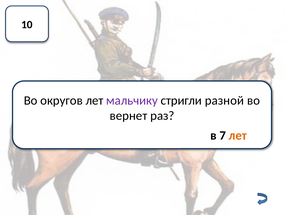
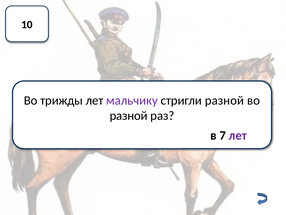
округов: округов -> трижды
вернет at (128, 115): вернет -> разной
лет at (238, 135) colour: orange -> purple
